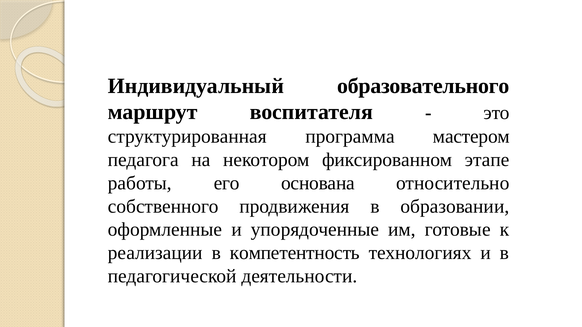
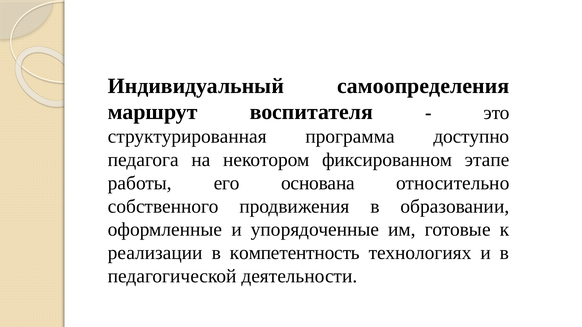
образовательного: образовательного -> самоопределения
мастером: мастером -> доступно
